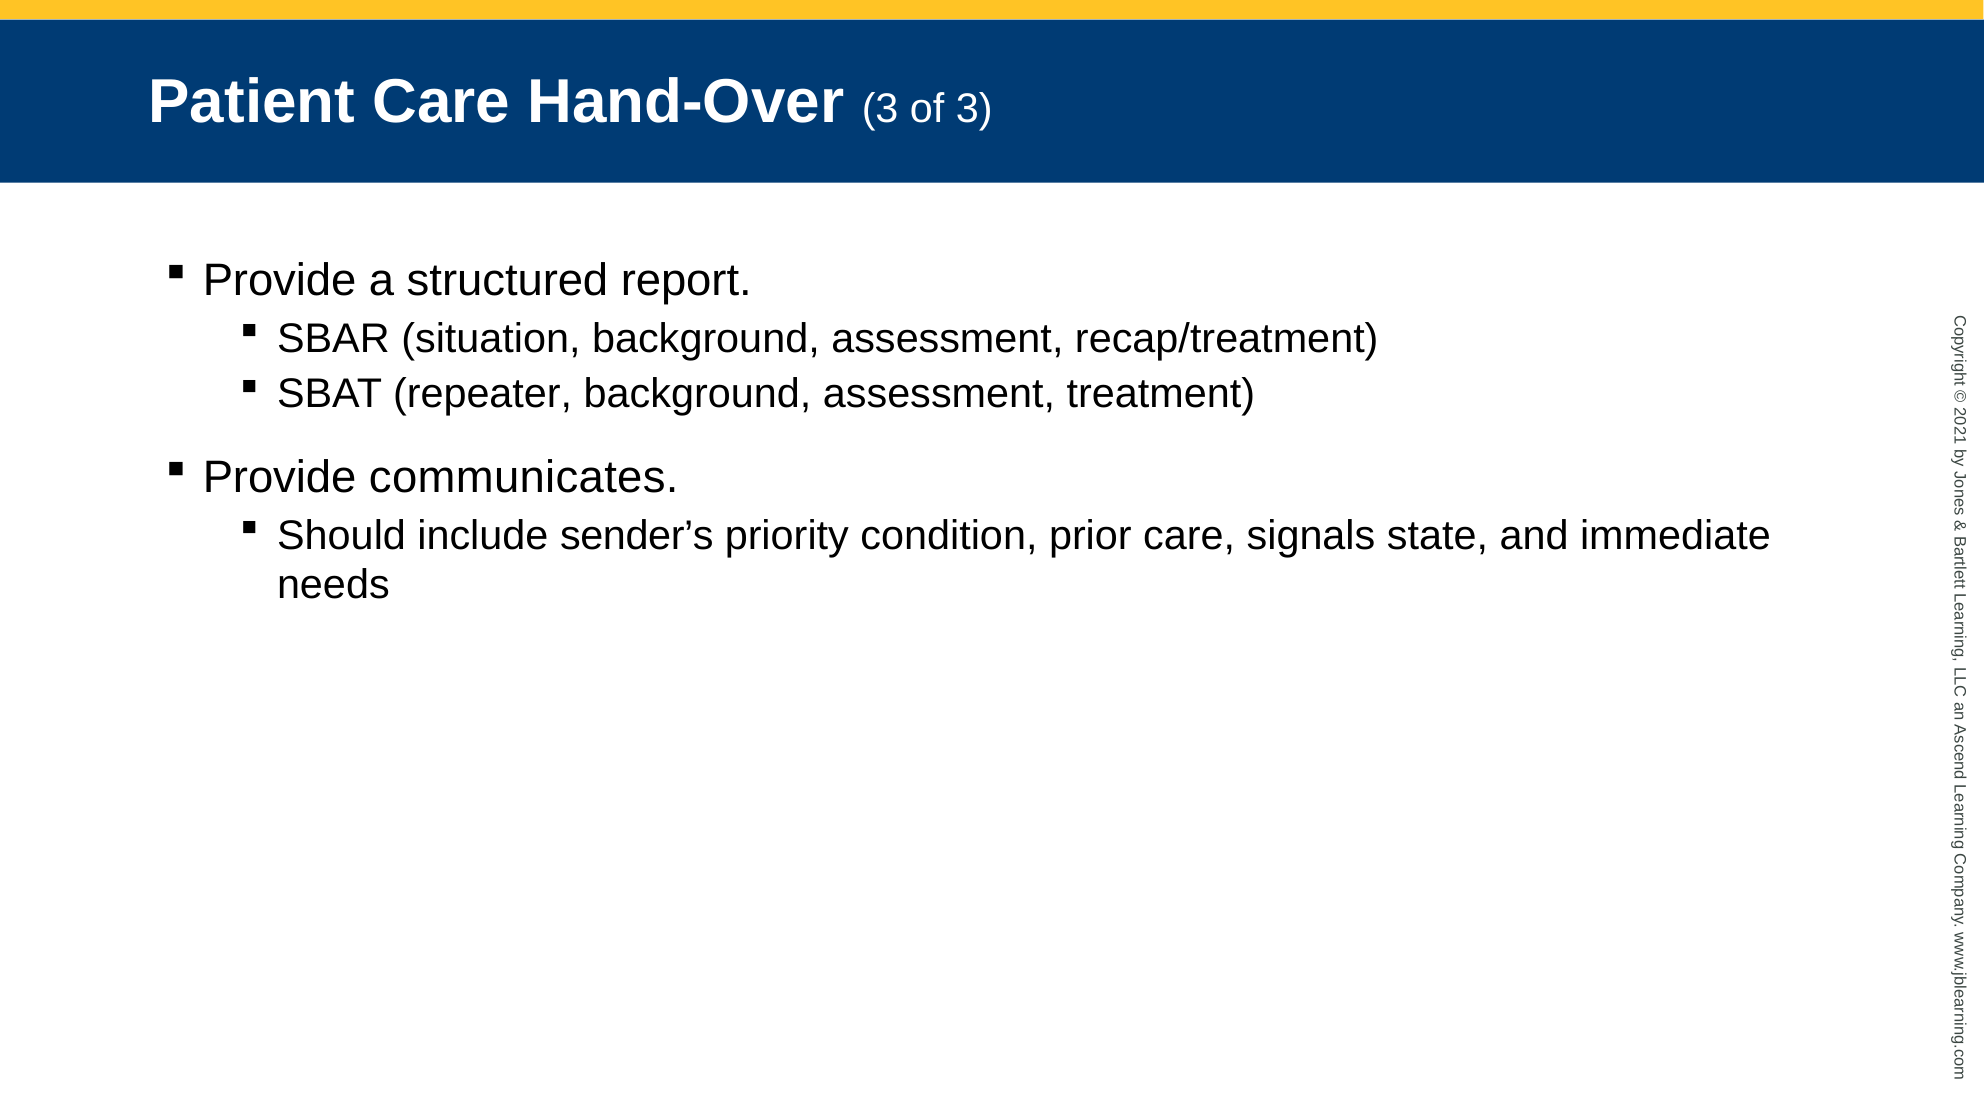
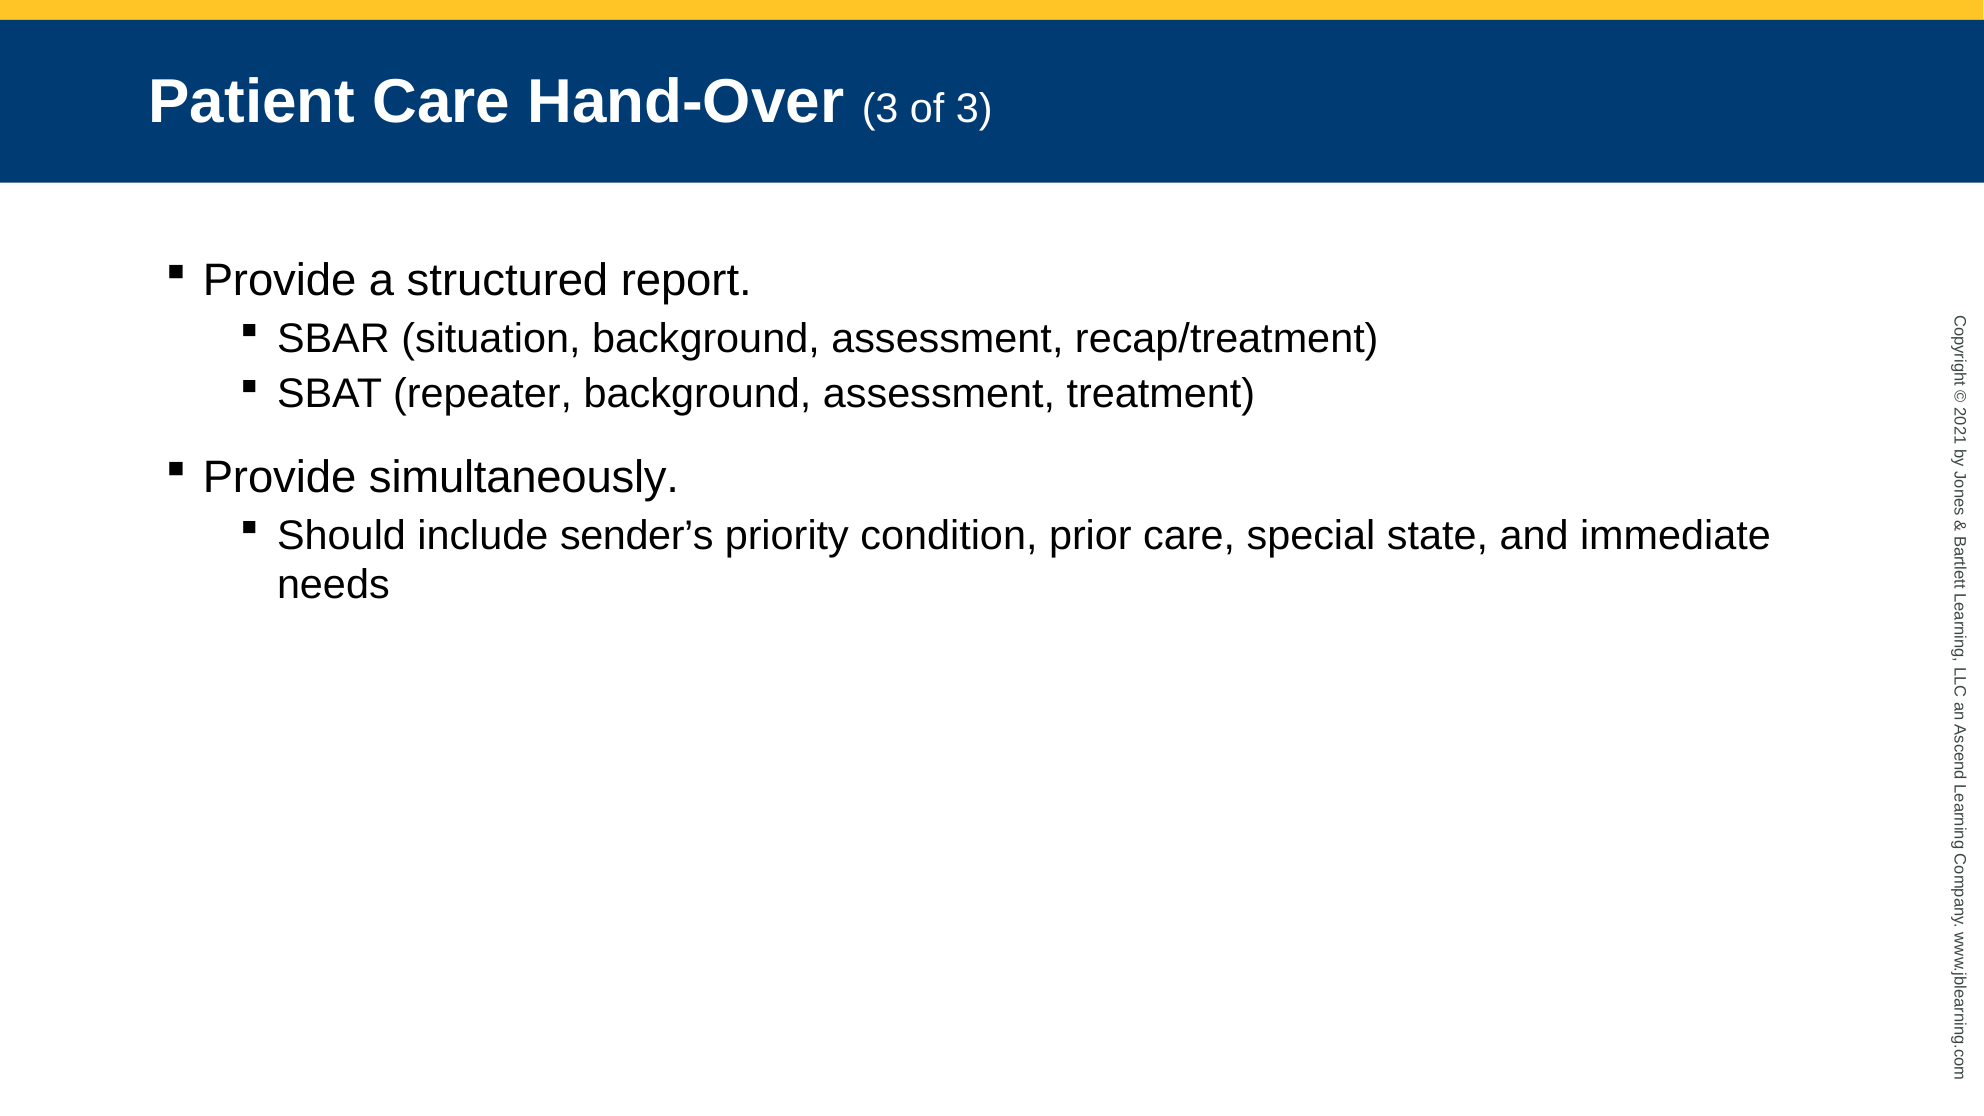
communicates: communicates -> simultaneously
signals: signals -> special
